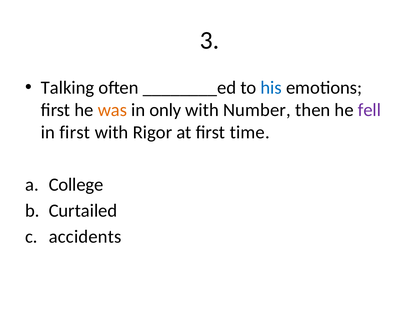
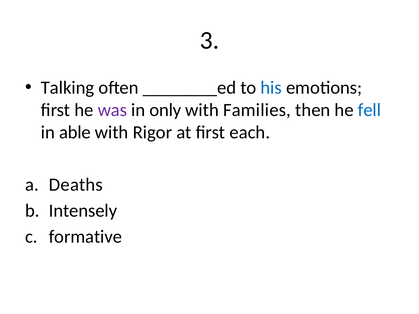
was colour: orange -> purple
Number: Number -> Families
fell colour: purple -> blue
in first: first -> able
time: time -> each
College: College -> Deaths
Curtailed: Curtailed -> Intensely
accidents: accidents -> formative
